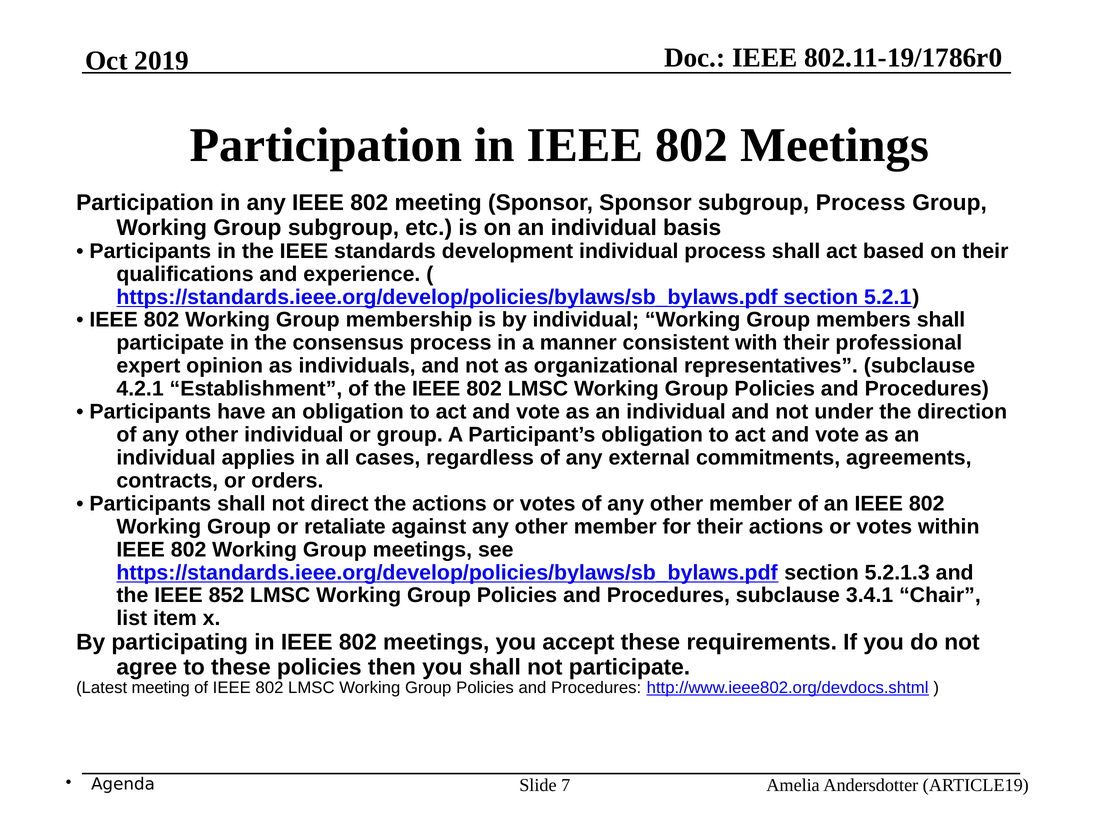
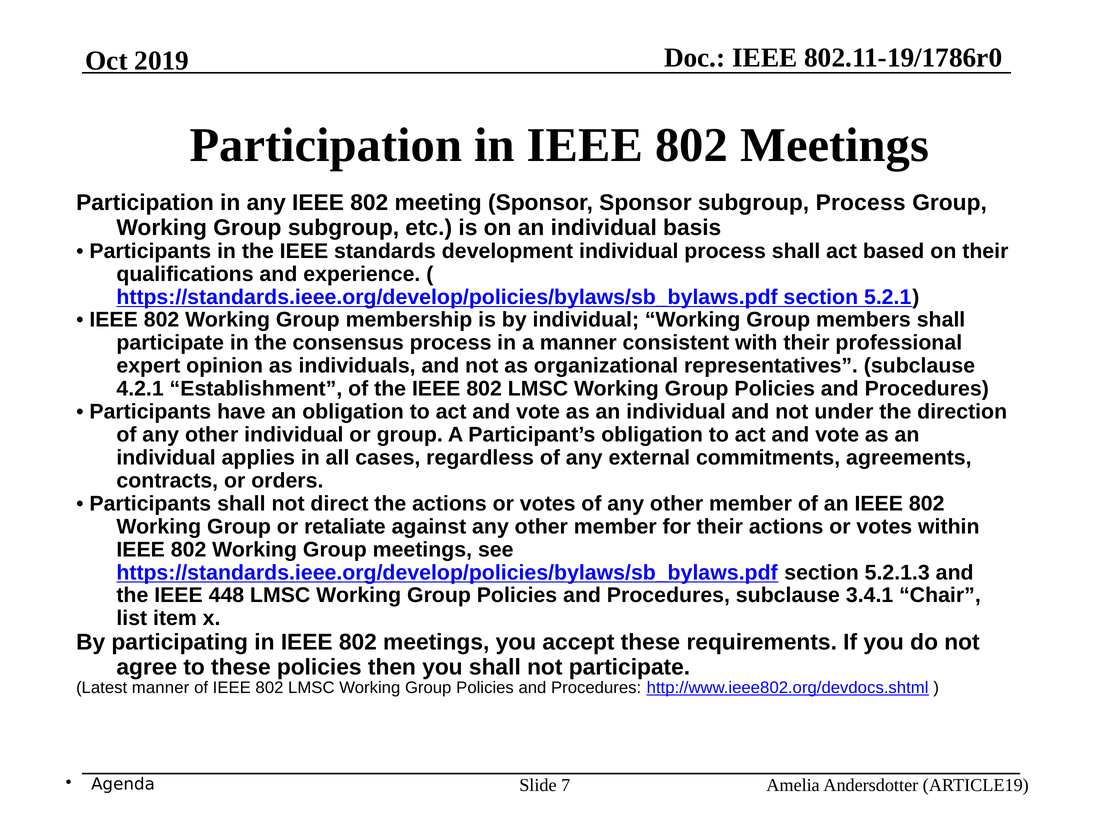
852: 852 -> 448
Latest meeting: meeting -> manner
